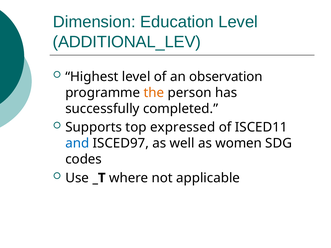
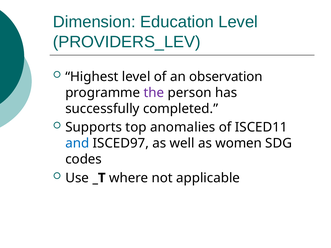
ADDITIONAL_LEV: ADDITIONAL_LEV -> PROVIDERS_LEV
the colour: orange -> purple
expressed: expressed -> anomalies
